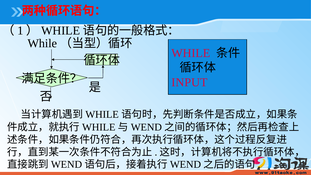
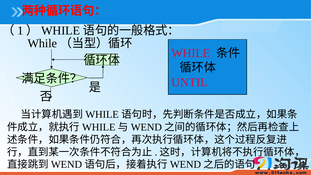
INPUT: INPUT -> UNTIL
